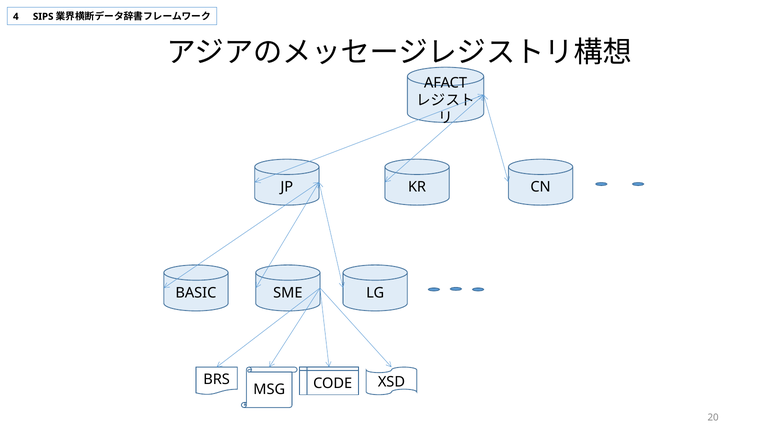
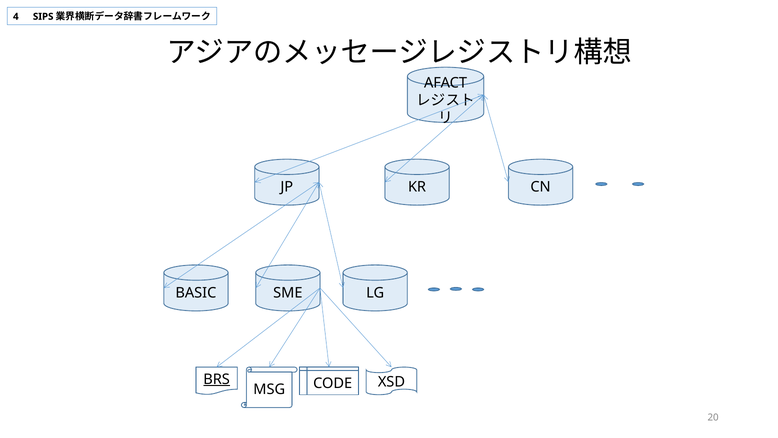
BRS underline: none -> present
